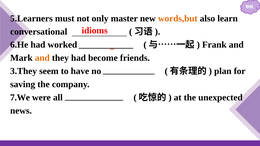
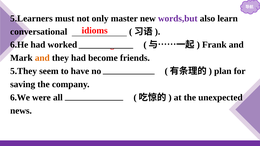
words,but colour: orange -> purple
3.They: 3.They -> 5.They
7.We: 7.We -> 6.We
